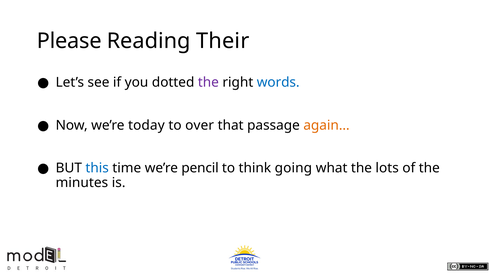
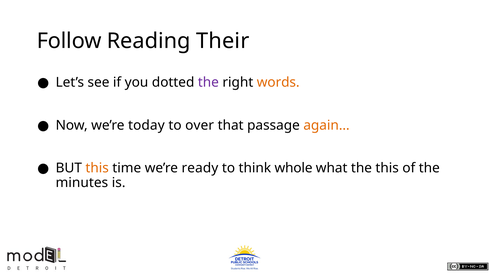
Please: Please -> Follow
words colour: blue -> orange
this at (97, 168) colour: blue -> orange
pencil: pencil -> ready
going: going -> whole
the lots: lots -> this
